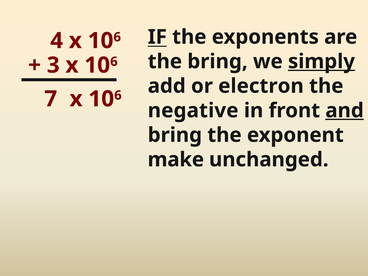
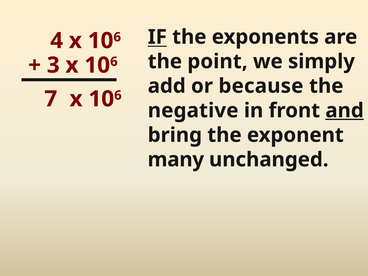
the bring: bring -> point
simply underline: present -> none
electron: electron -> because
make: make -> many
